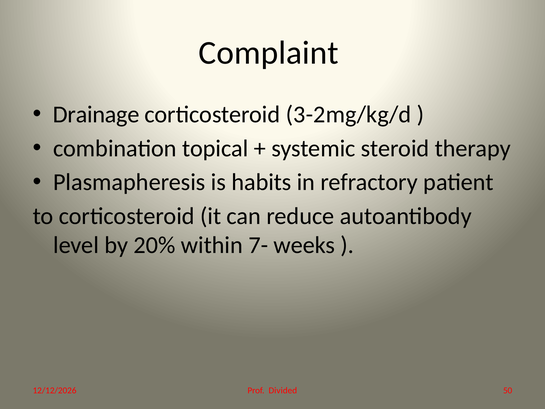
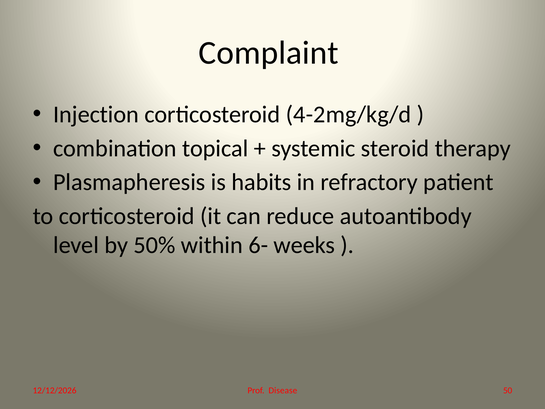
Drainage: Drainage -> Injection
3-2mg/kg/d: 3-2mg/kg/d -> 4-2mg/kg/d
20%: 20% -> 50%
7-: 7- -> 6-
Divided: Divided -> Disease
